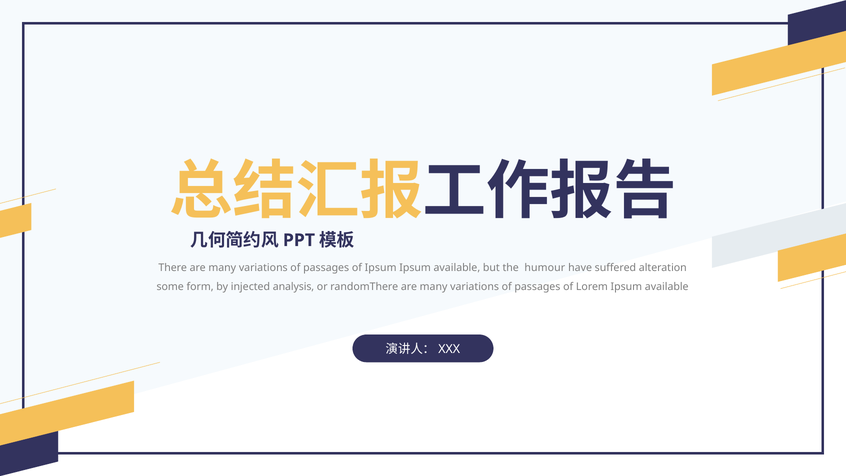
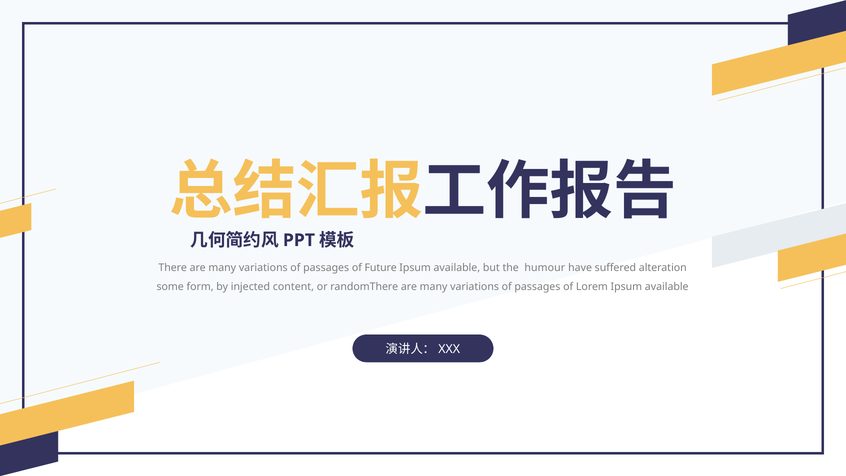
of Ipsum: Ipsum -> Future
analysis: analysis -> content
